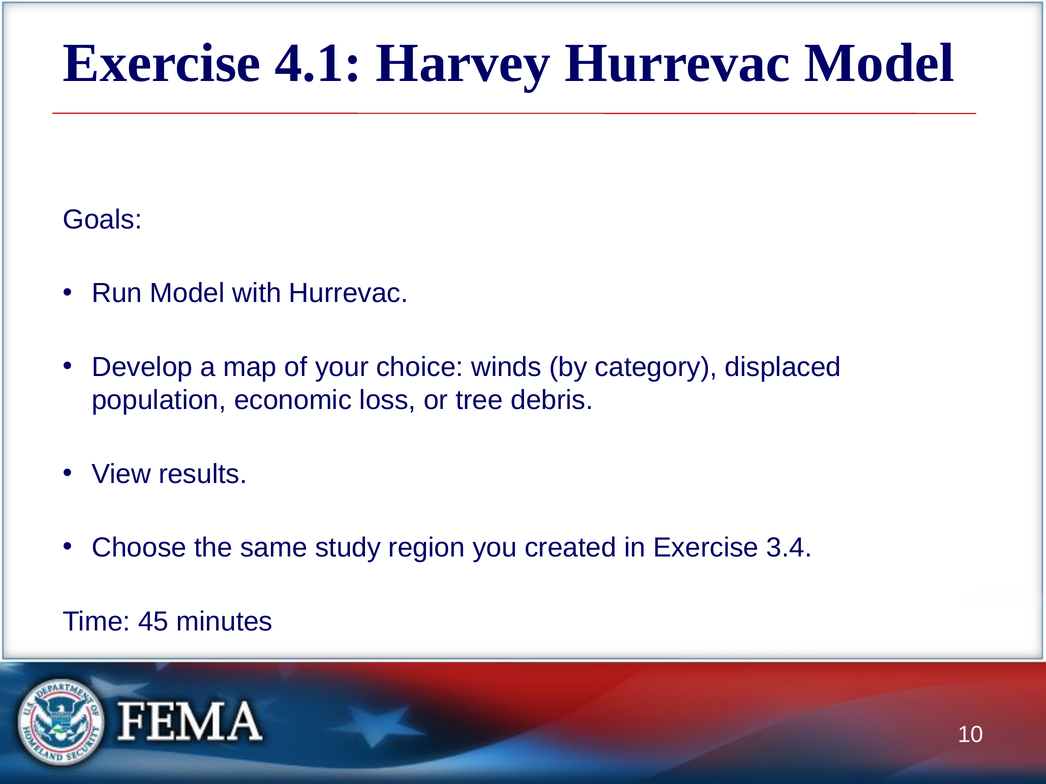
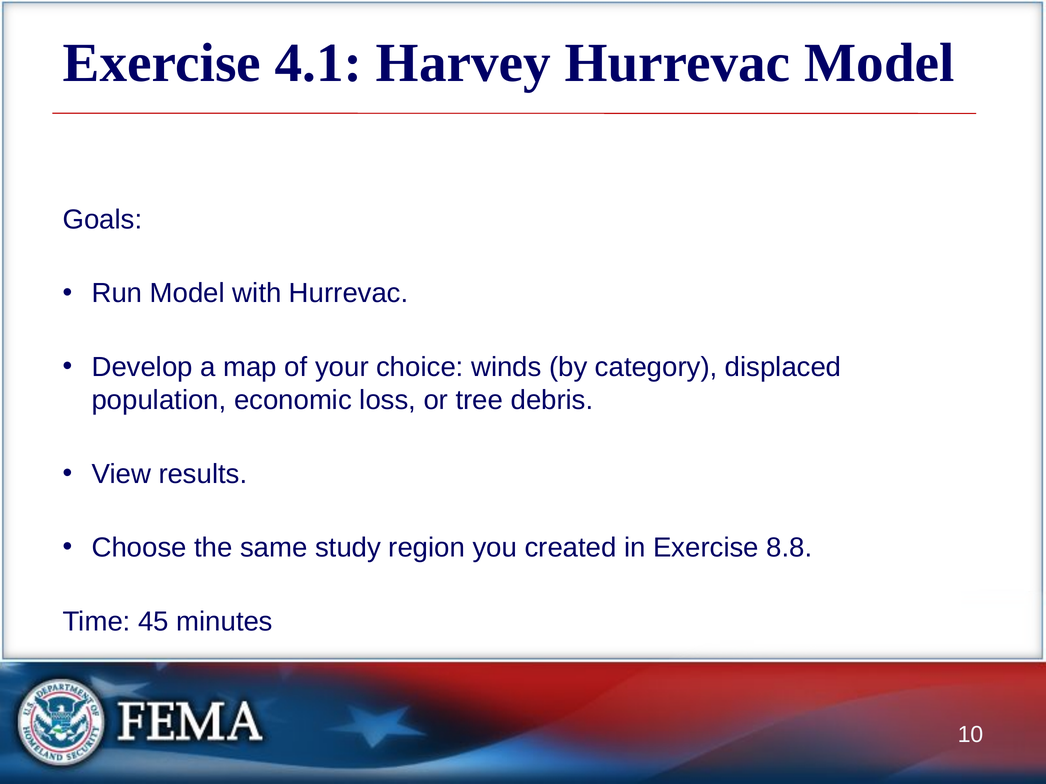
3.4: 3.4 -> 8.8
